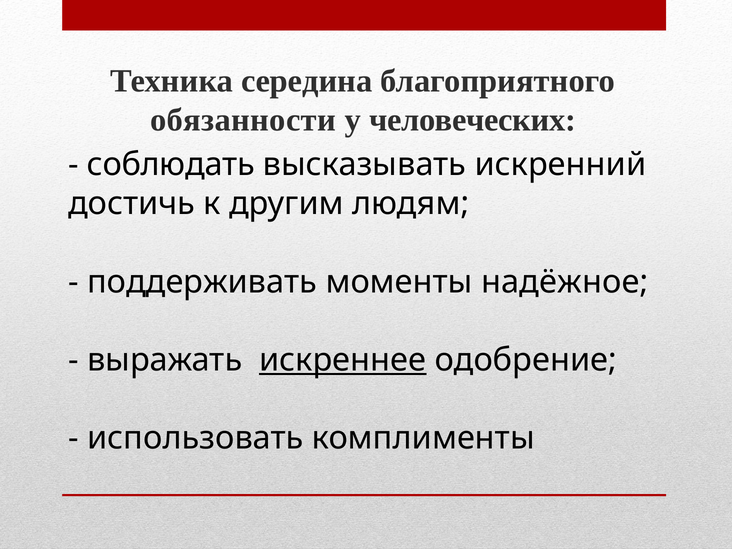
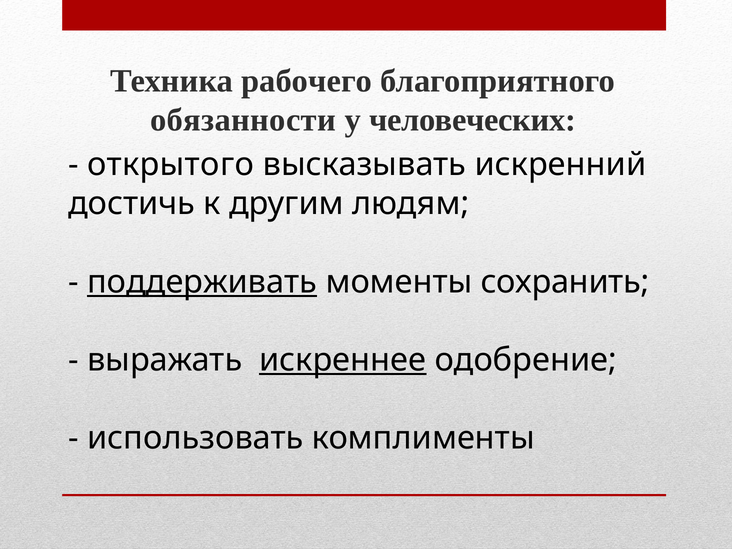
середина: середина -> рабочего
соблюдать: соблюдать -> открытого
поддерживать underline: none -> present
надёжное: надёжное -> сохранить
